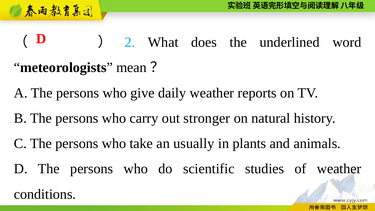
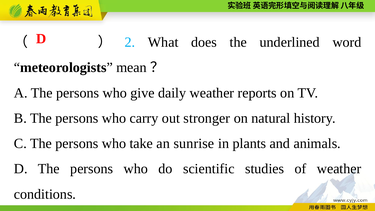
usually: usually -> sunrise
